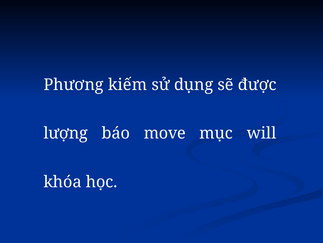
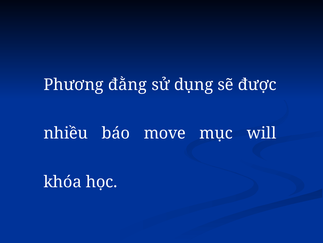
kiếm: kiếm -> đằng
lượng: lượng -> nhiều
